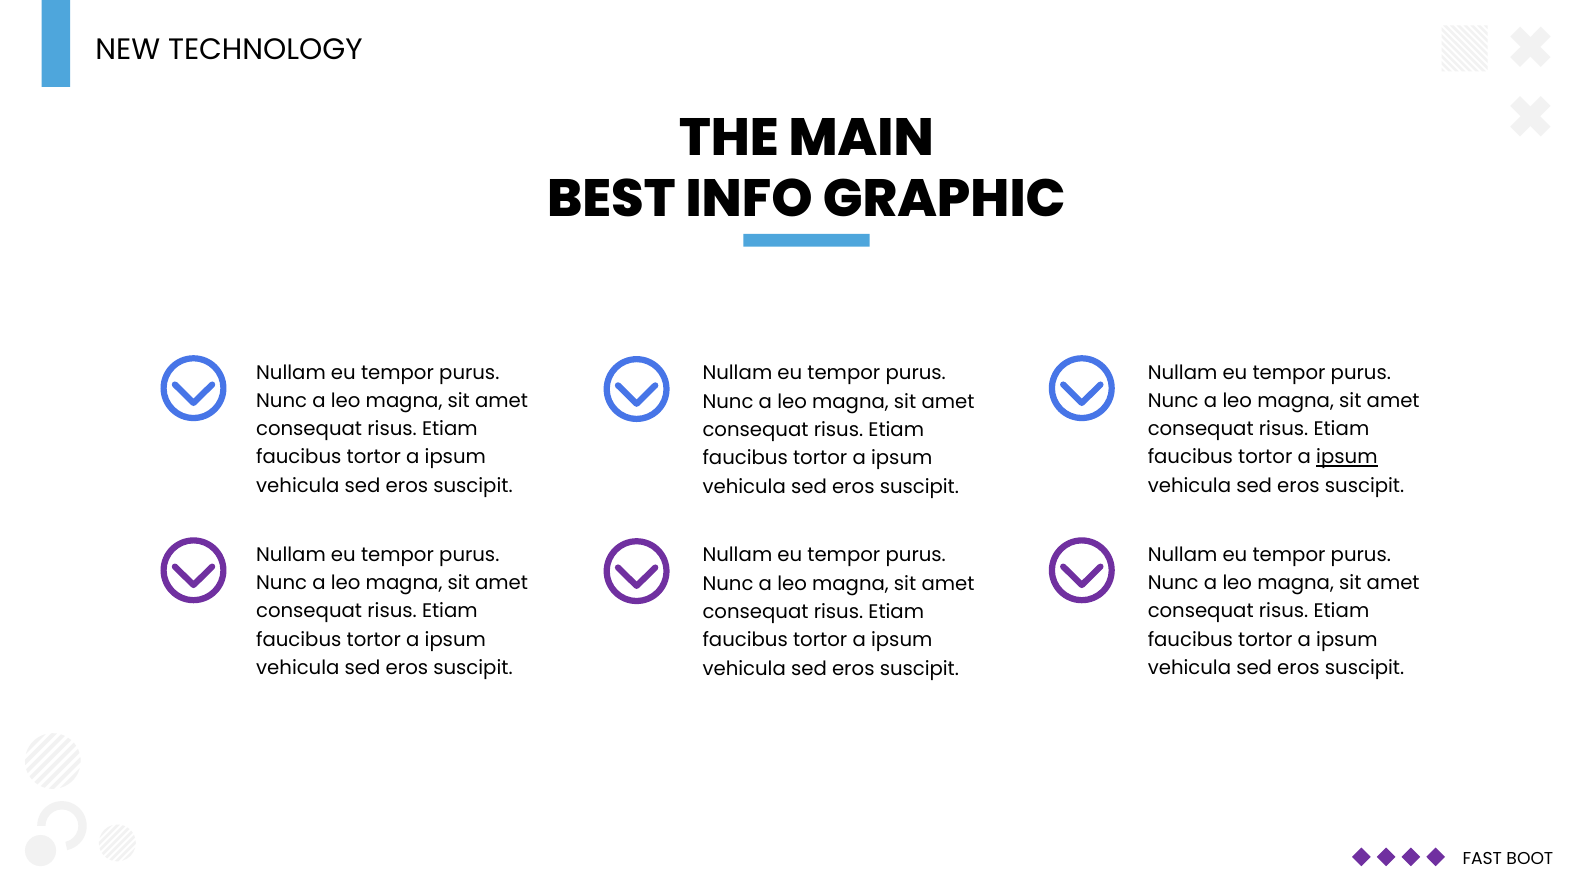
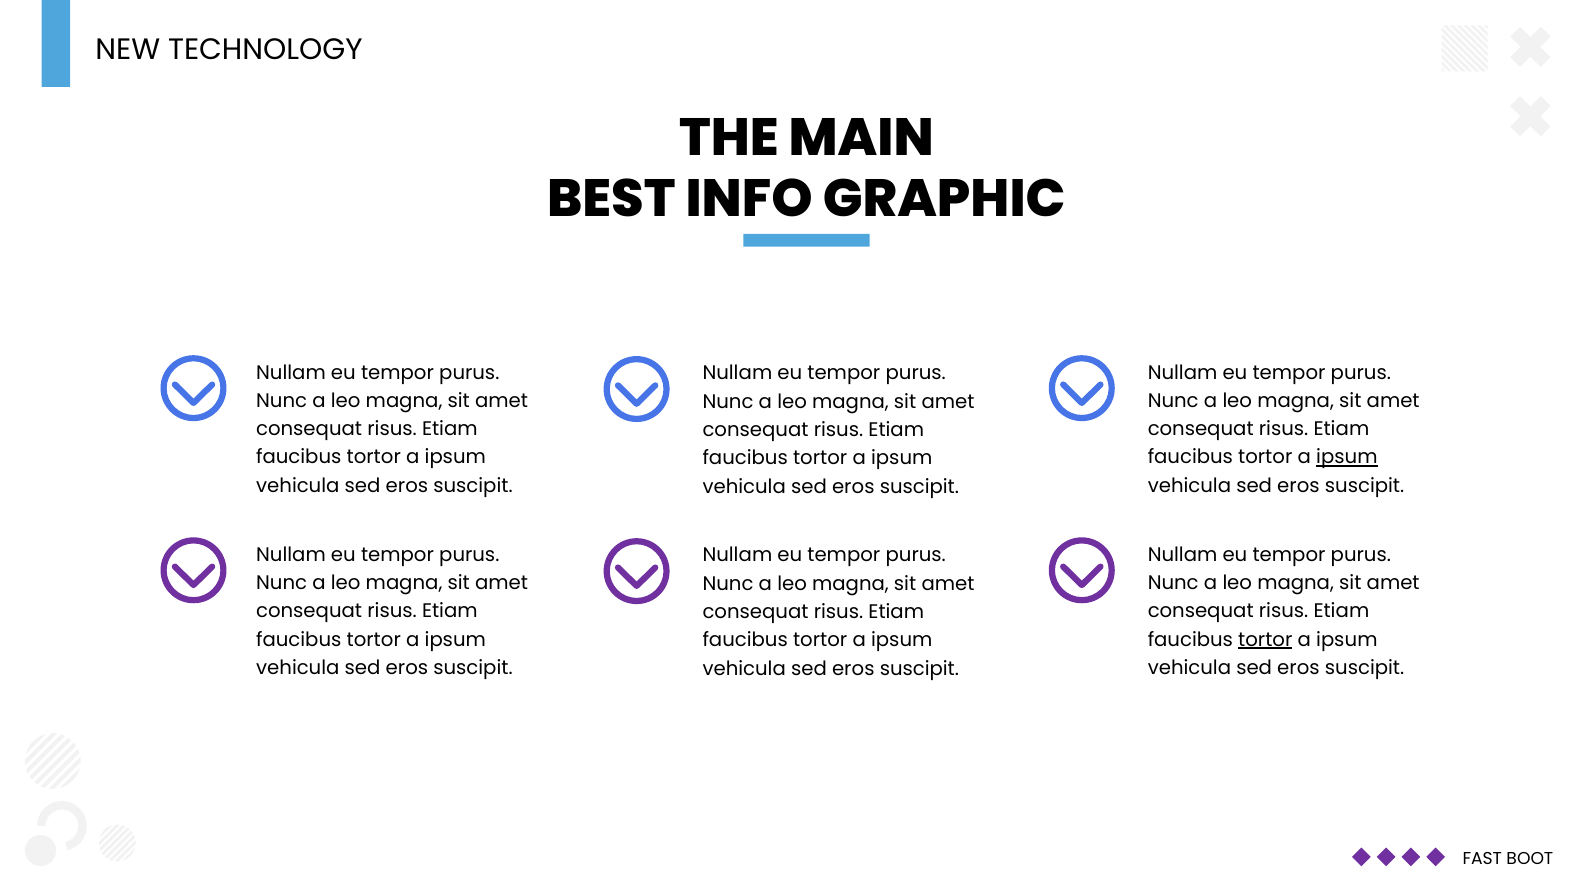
tortor at (1265, 640) underline: none -> present
